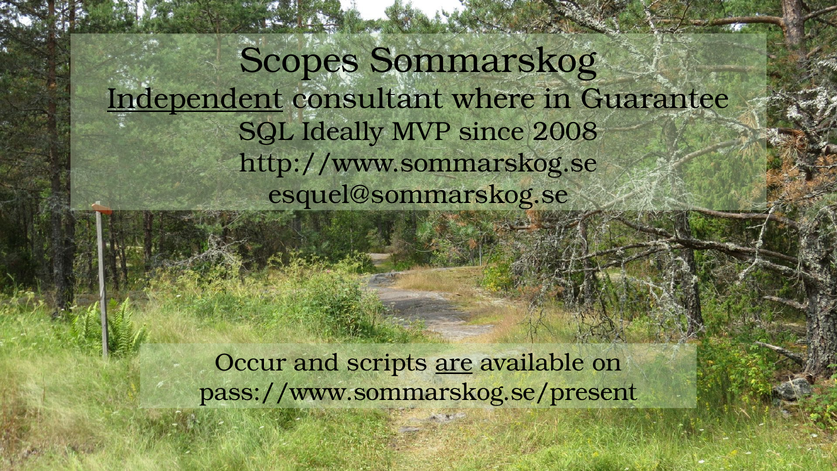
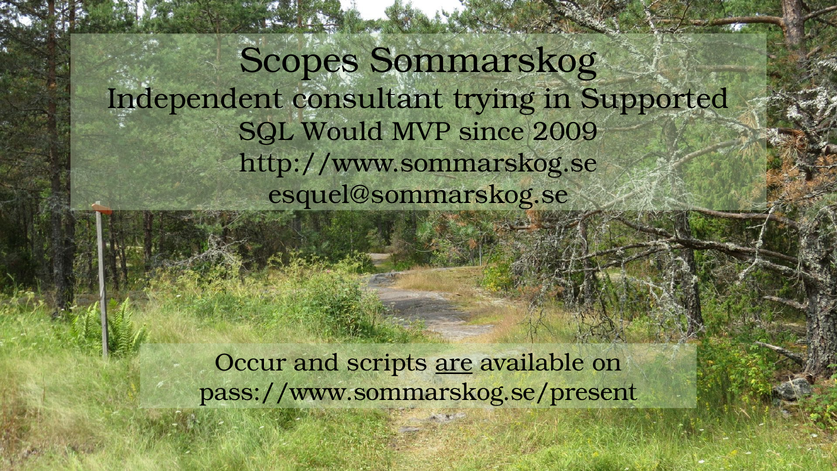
Independent underline: present -> none
where: where -> trying
Guarantee: Guarantee -> Supported
Ideally: Ideally -> Would
2008: 2008 -> 2009
